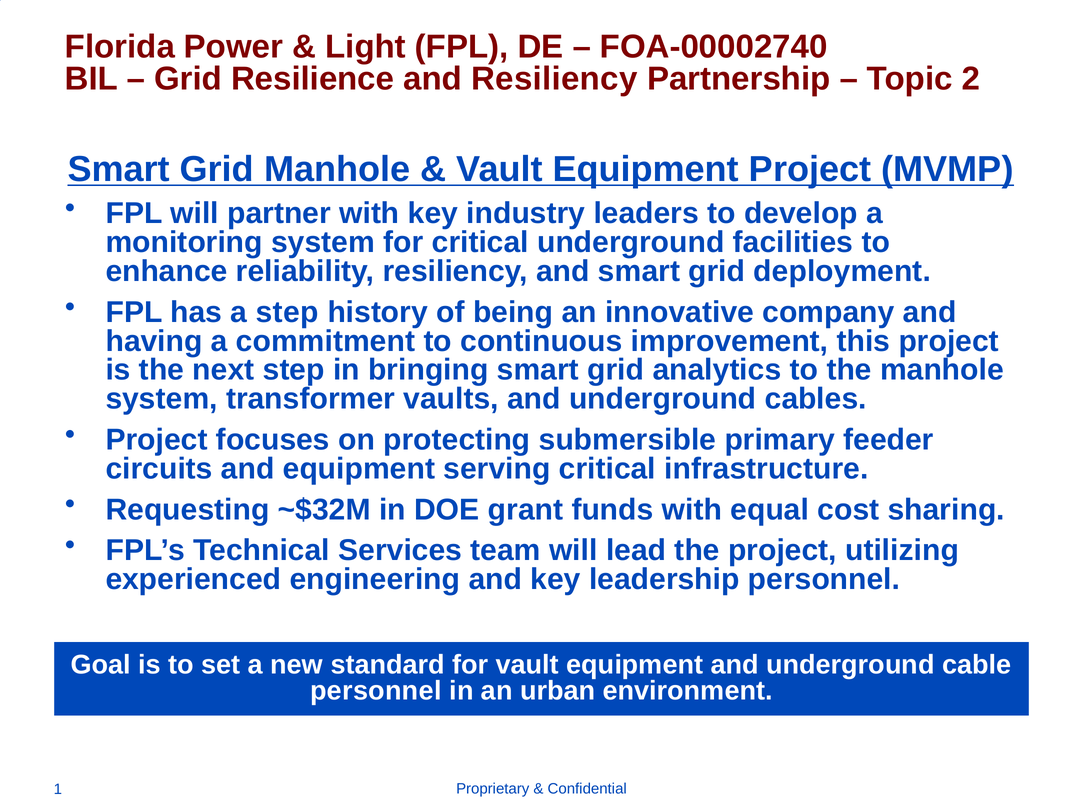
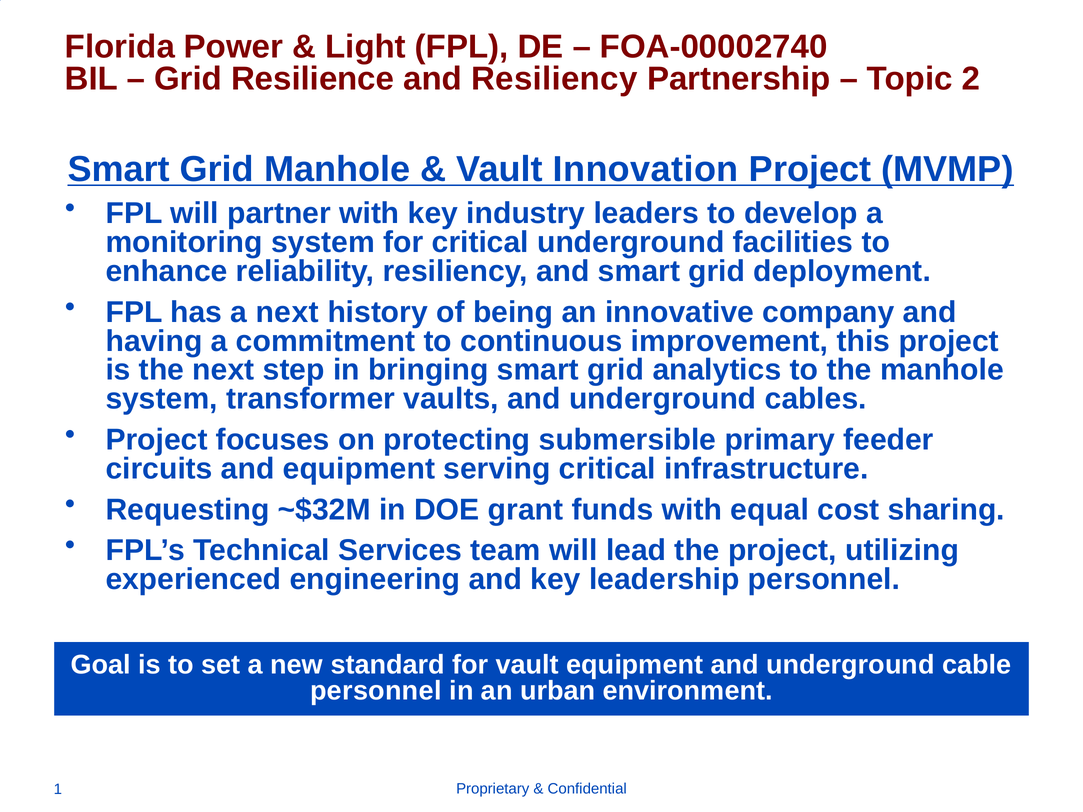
Equipment at (646, 169): Equipment -> Innovation
a step: step -> next
